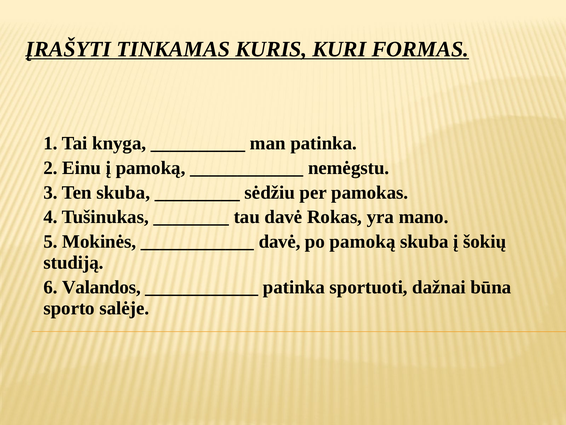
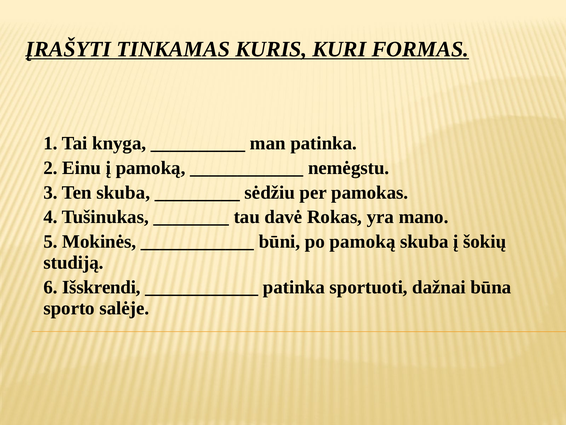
davė at (280, 241): davė -> būni
Valandos: Valandos -> Išskrendi
